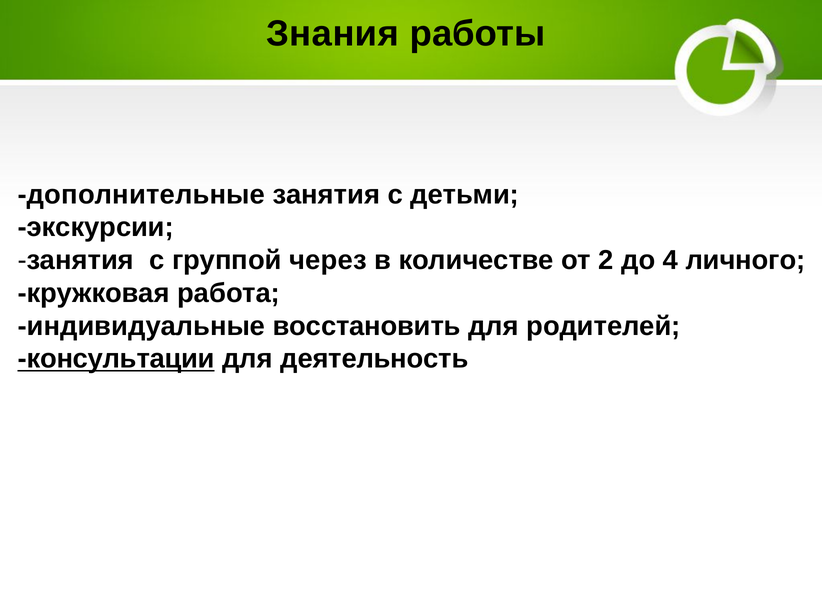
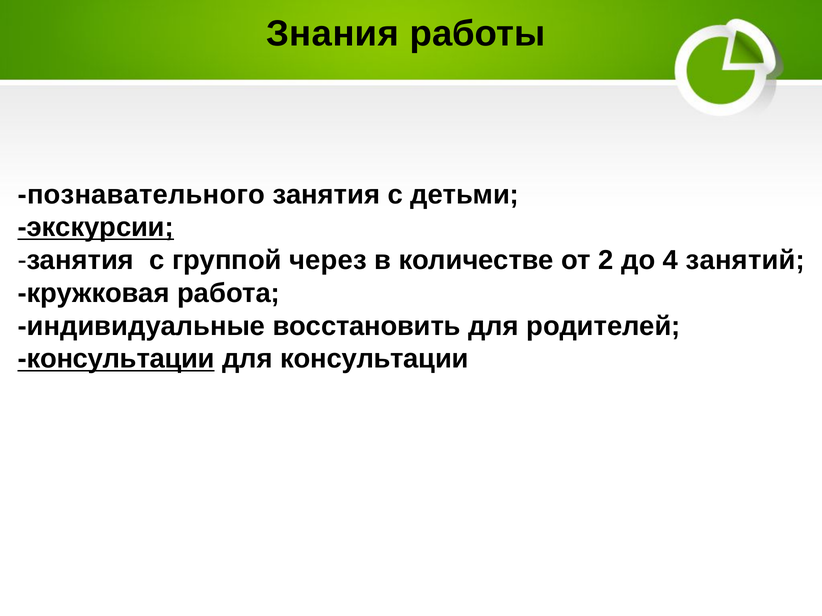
дополнительные: дополнительные -> познавательного
экскурсии underline: none -> present
личного: личного -> занятий
для деятельность: деятельность -> консультации
